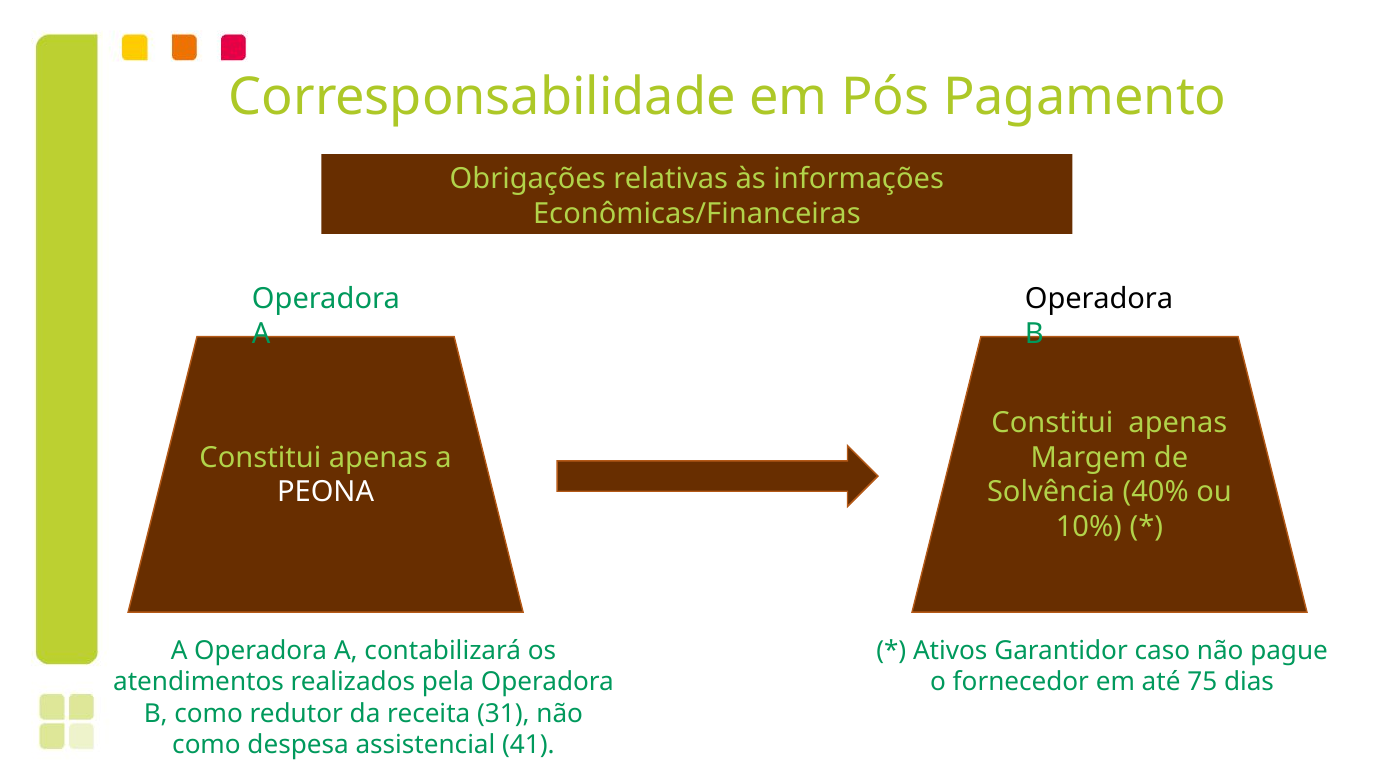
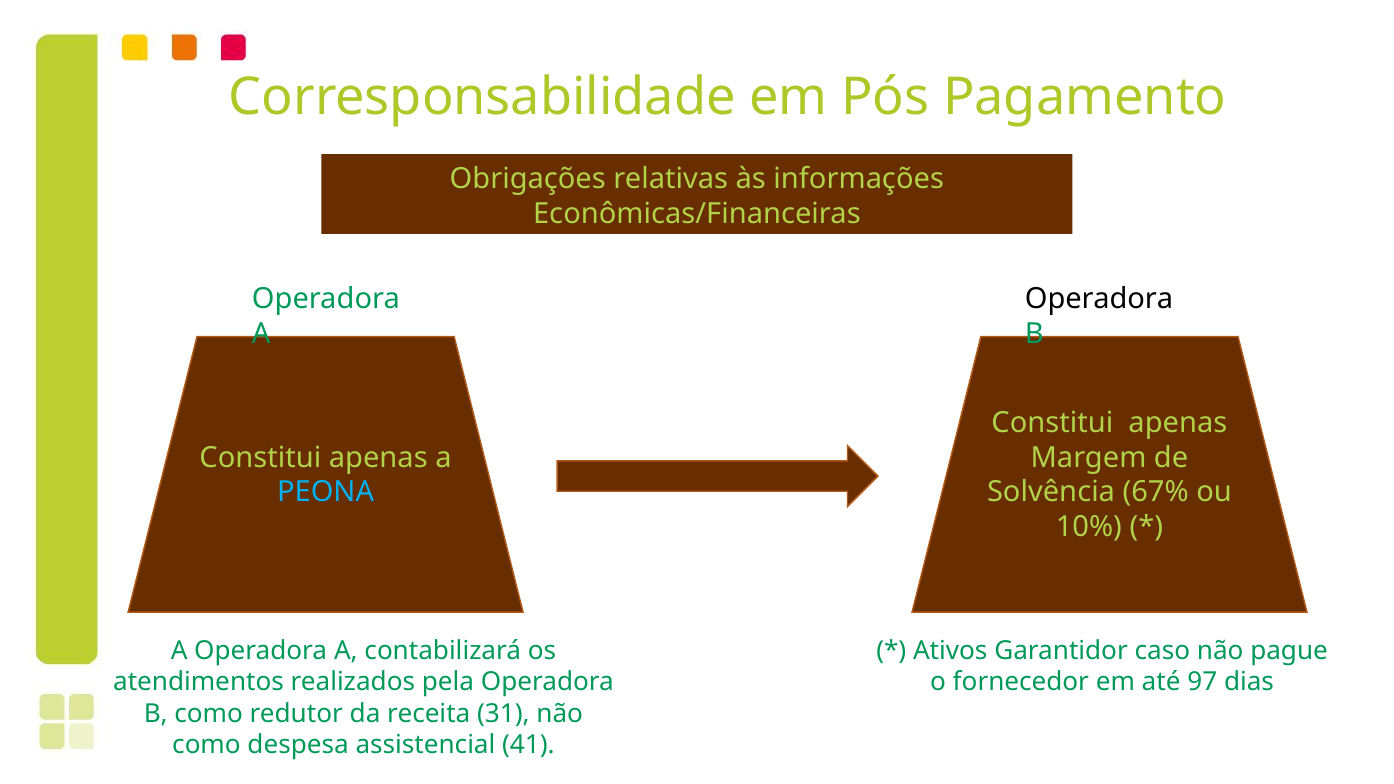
PEONA colour: white -> light blue
40%: 40% -> 67%
75: 75 -> 97
